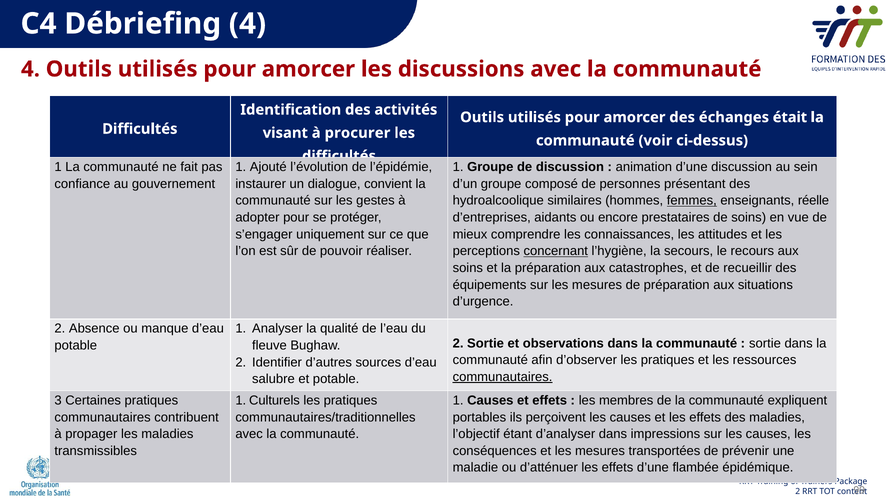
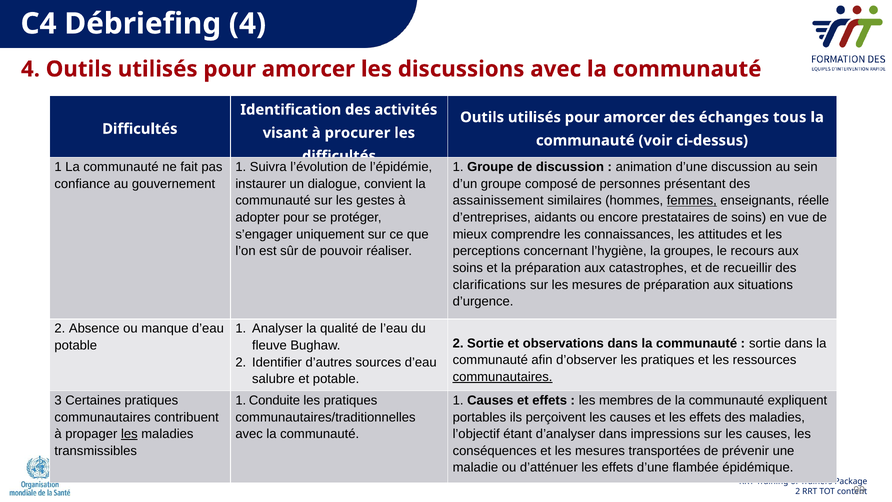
était: était -> tous
Ajouté: Ajouté -> Suivra
hydroalcoolique: hydroalcoolique -> assainissement
concernant underline: present -> none
secours: secours -> groupes
équipements: équipements -> clarifications
Culturels: Culturels -> Conduite
les at (129, 434) underline: none -> present
